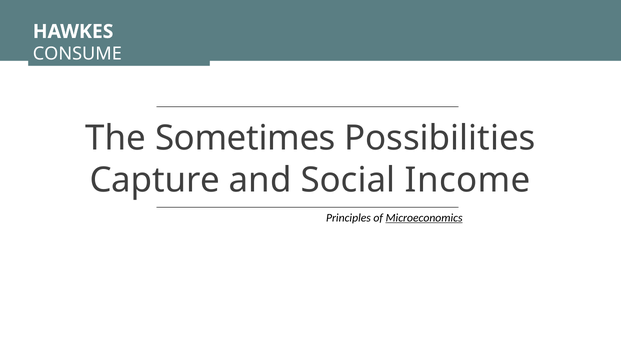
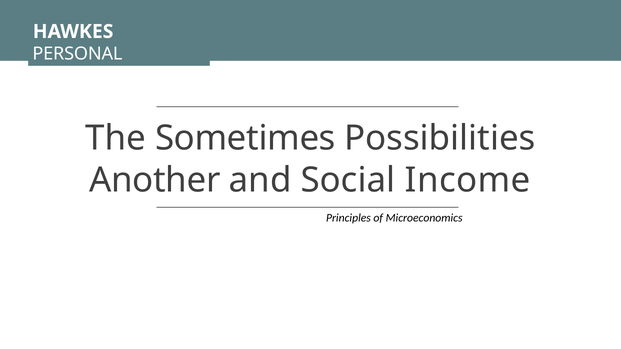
CONSUME: CONSUME -> PERSONAL
Capture: Capture -> Another
Microeconomics underline: present -> none
